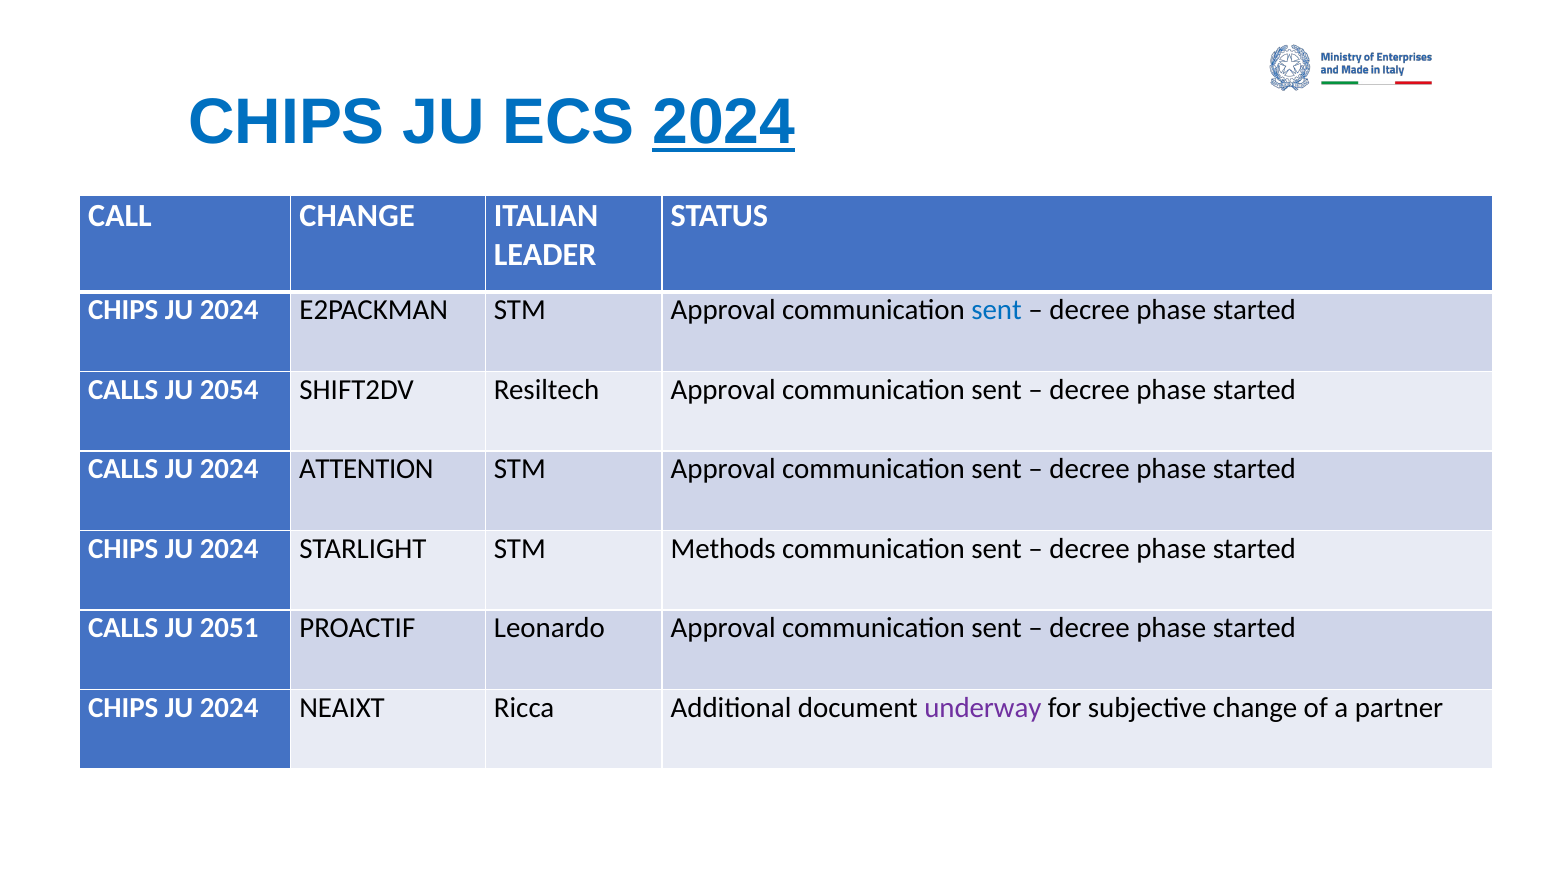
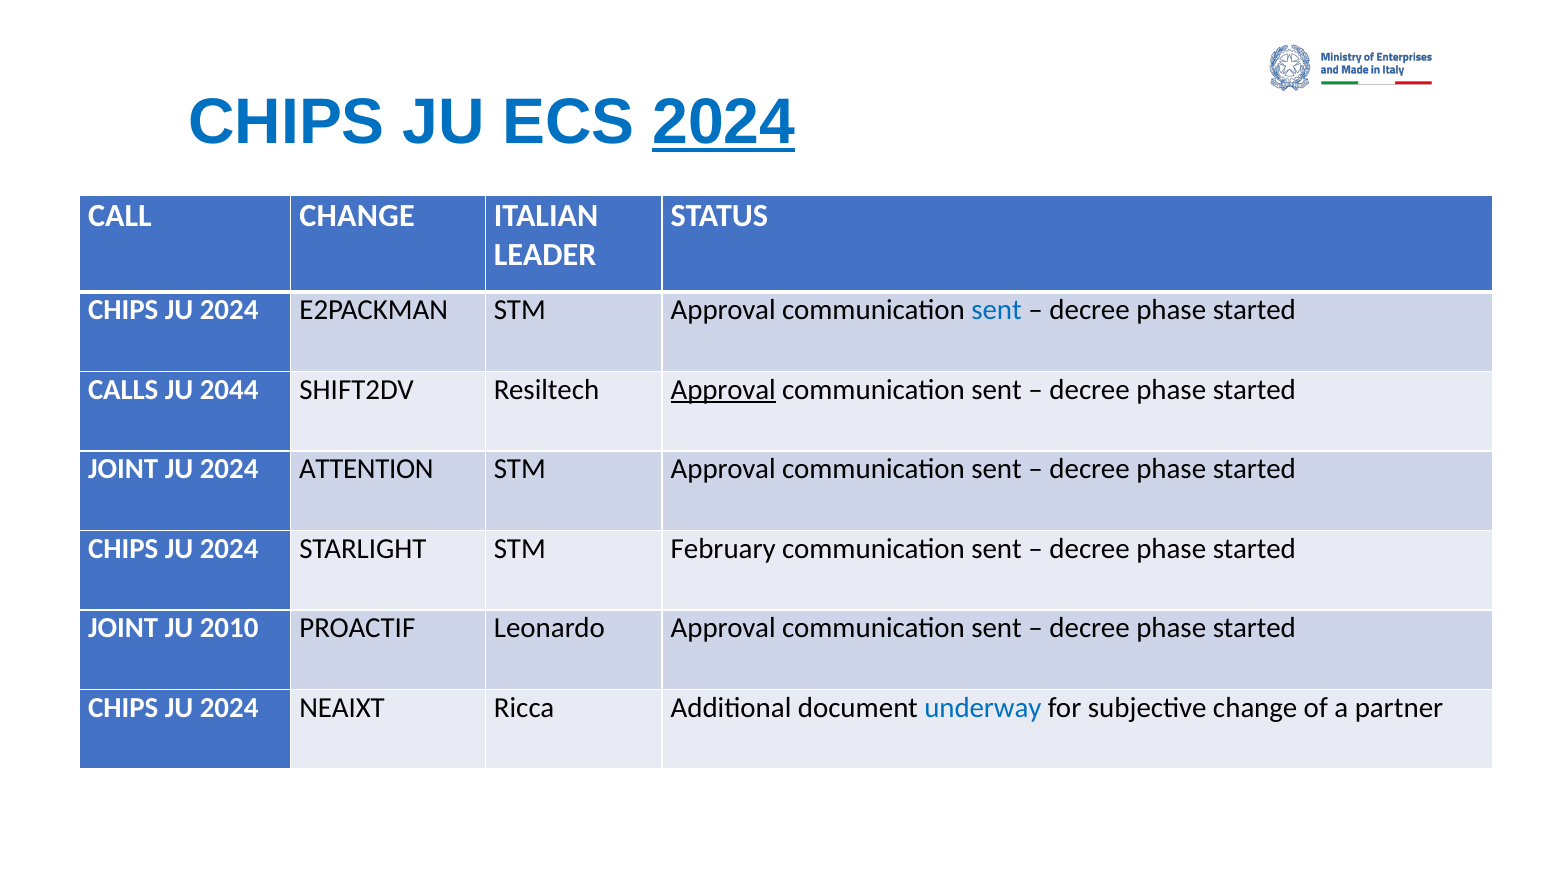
2054: 2054 -> 2044
Approval at (723, 389) underline: none -> present
CALLS at (123, 469): CALLS -> JOINT
Methods: Methods -> February
CALLS at (123, 628): CALLS -> JOINT
2051: 2051 -> 2010
underway colour: purple -> blue
